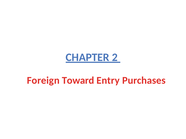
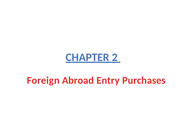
Toward: Toward -> Abroad
